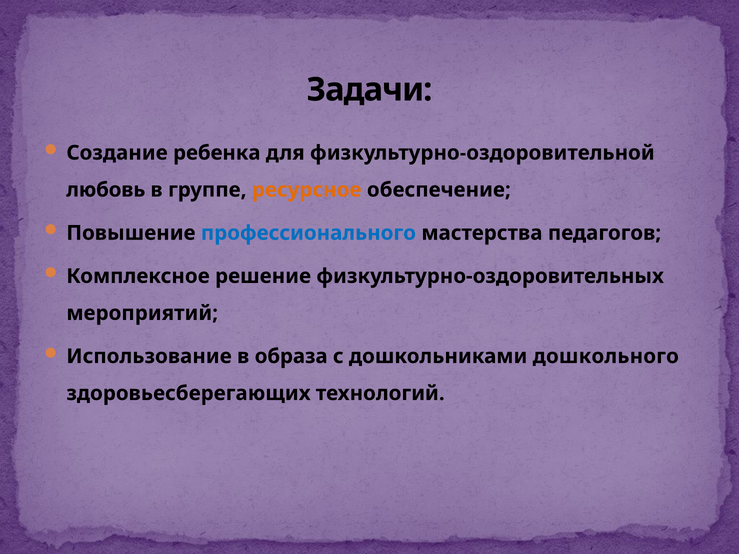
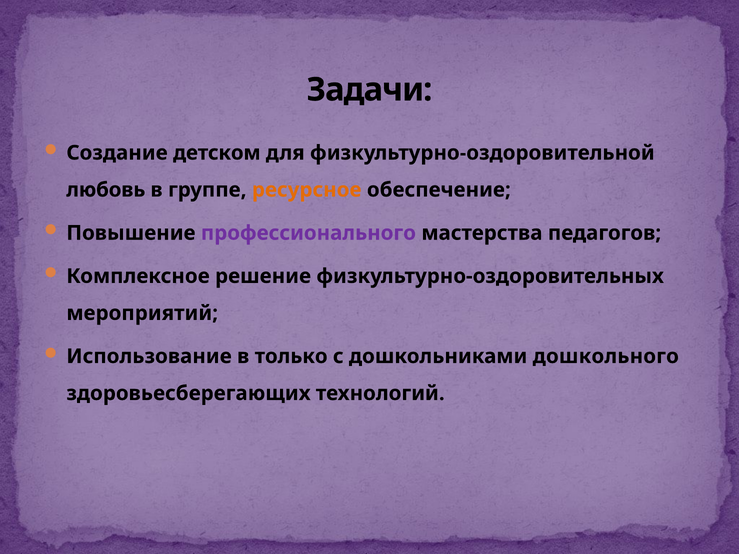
ребенка: ребенка -> детском
профессионального colour: blue -> purple
образа: образа -> только
